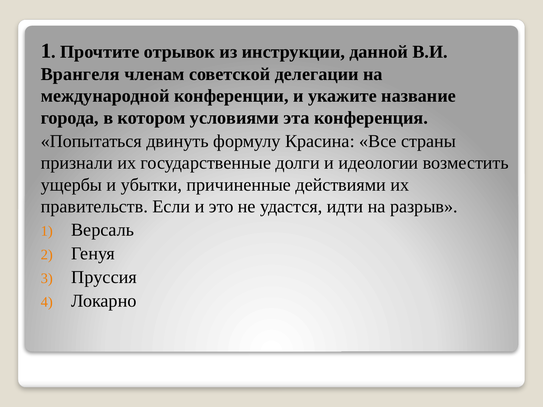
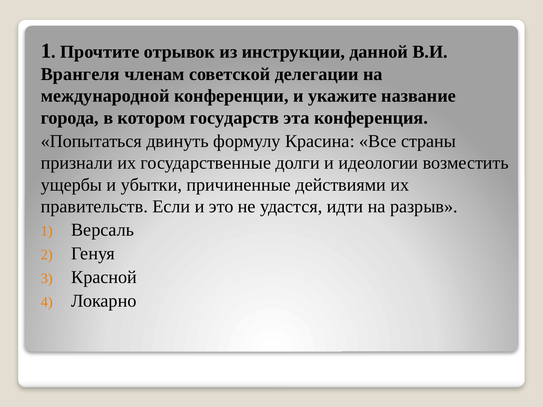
условиями: условиями -> государств
Пруссия: Пруссия -> Красной
